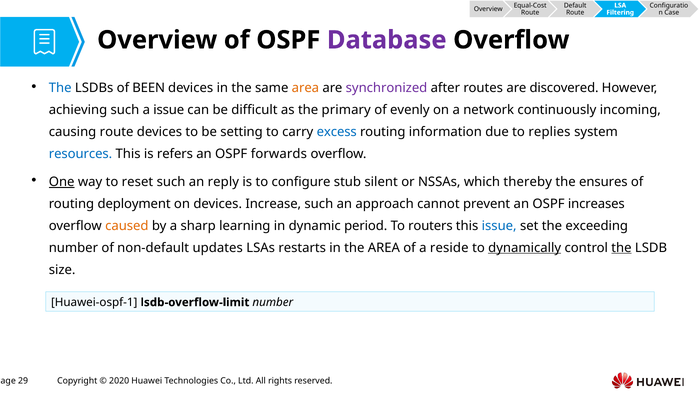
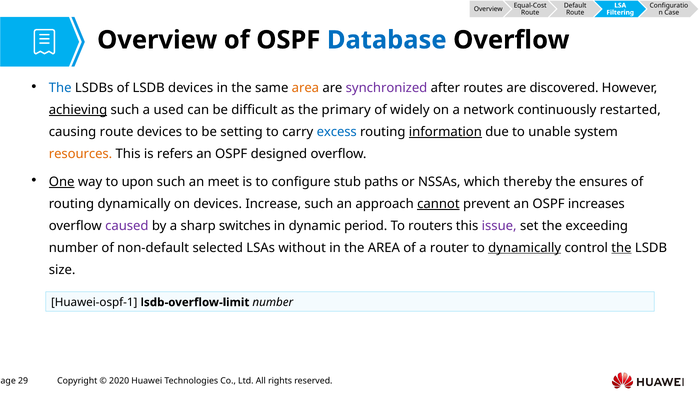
Database colour: purple -> blue
of BEEN: BEEN -> LSDB
achieving underline: none -> present
a issue: issue -> used
evenly: evenly -> widely
incoming: incoming -> restarted
information underline: none -> present
replies: replies -> unable
resources colour: blue -> orange
forwards: forwards -> designed
reset: reset -> upon
reply: reply -> meet
silent: silent -> paths
routing deployment: deployment -> dynamically
cannot underline: none -> present
caused colour: orange -> purple
learning: learning -> switches
issue at (499, 226) colour: blue -> purple
updates: updates -> selected
restarts: restarts -> without
reside: reside -> router
